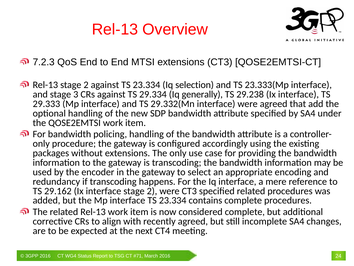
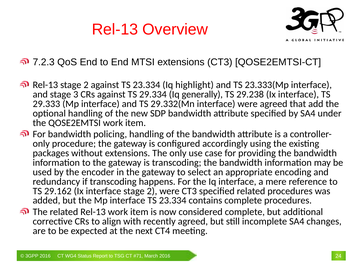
selection: selection -> highlight
